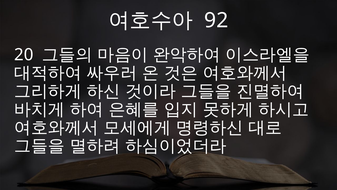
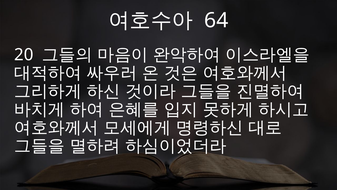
92: 92 -> 64
